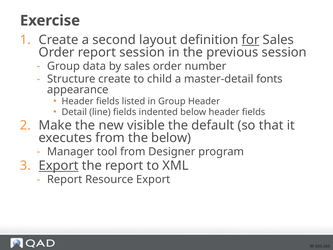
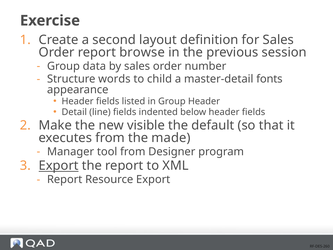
for underline: present -> none
report session: session -> browse
Structure create: create -> words
the below: below -> made
